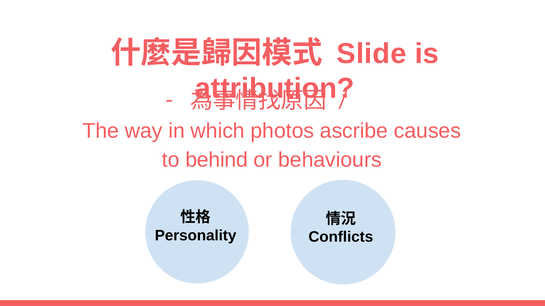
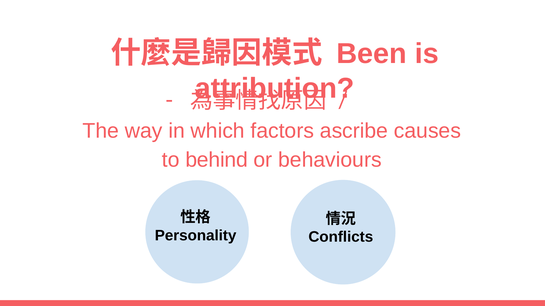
Slide: Slide -> Been
photos: photos -> factors
